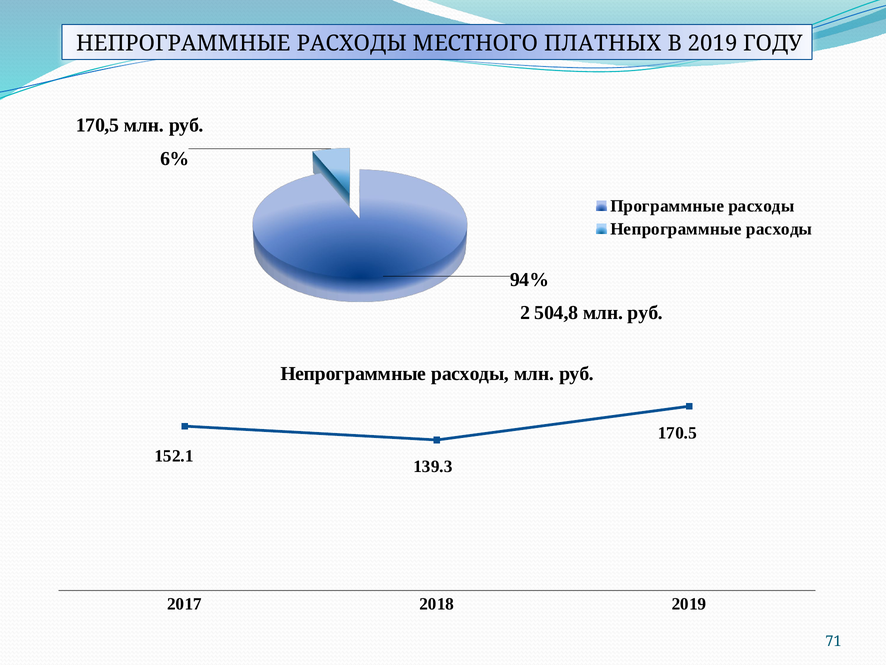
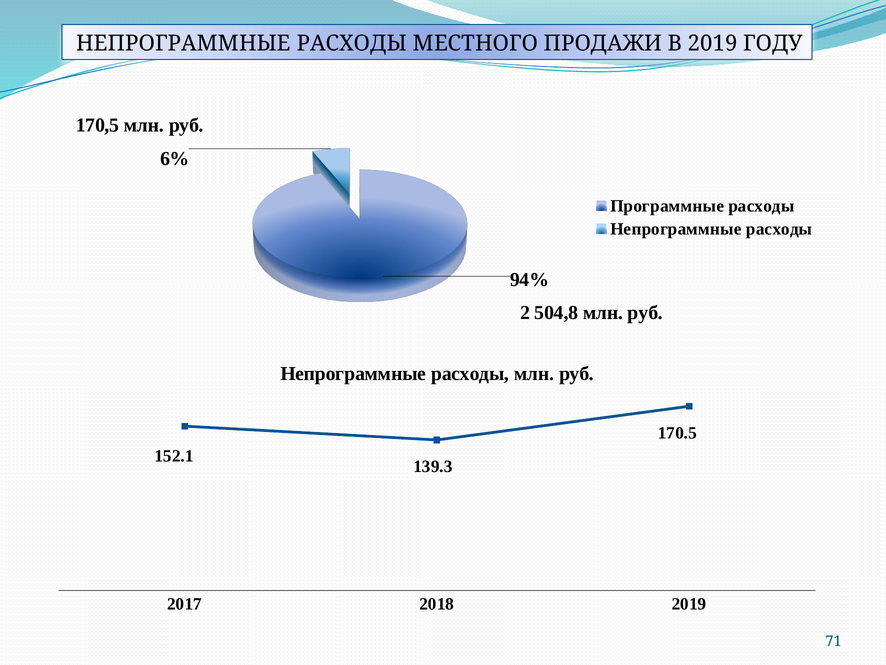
ПЛАТНЫХ: ПЛАТНЫХ -> ПРОДАЖИ
